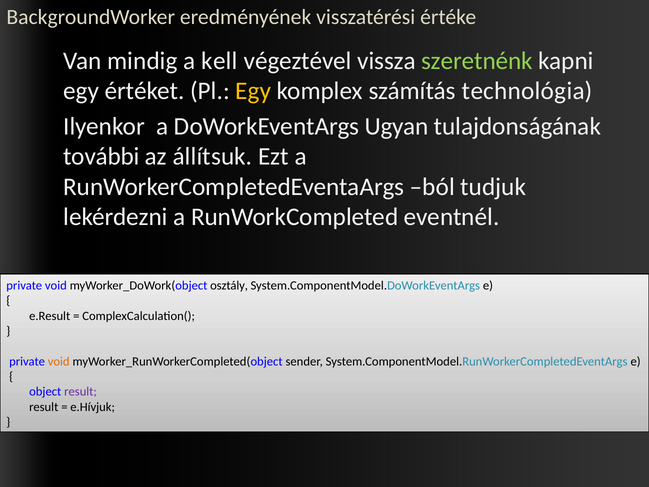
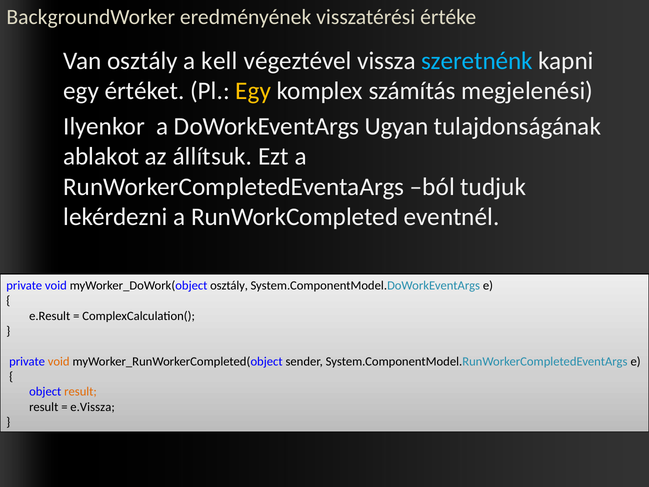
Van mindig: mindig -> osztály
szeretnénk colour: light green -> light blue
technológia: technológia -> megjelenési
további: további -> ablakot
result at (81, 391) colour: purple -> orange
e.Hívjuk: e.Hívjuk -> e.Vissza
